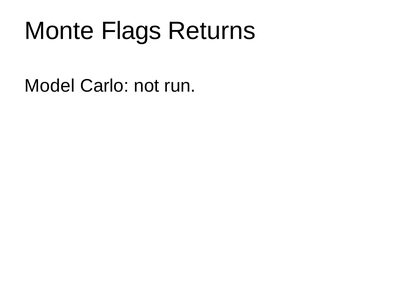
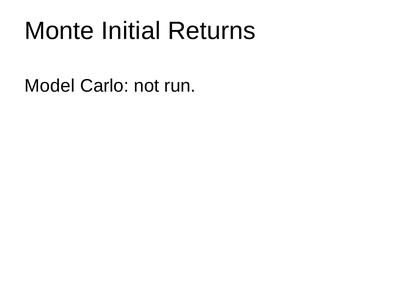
Flags: Flags -> Initial
